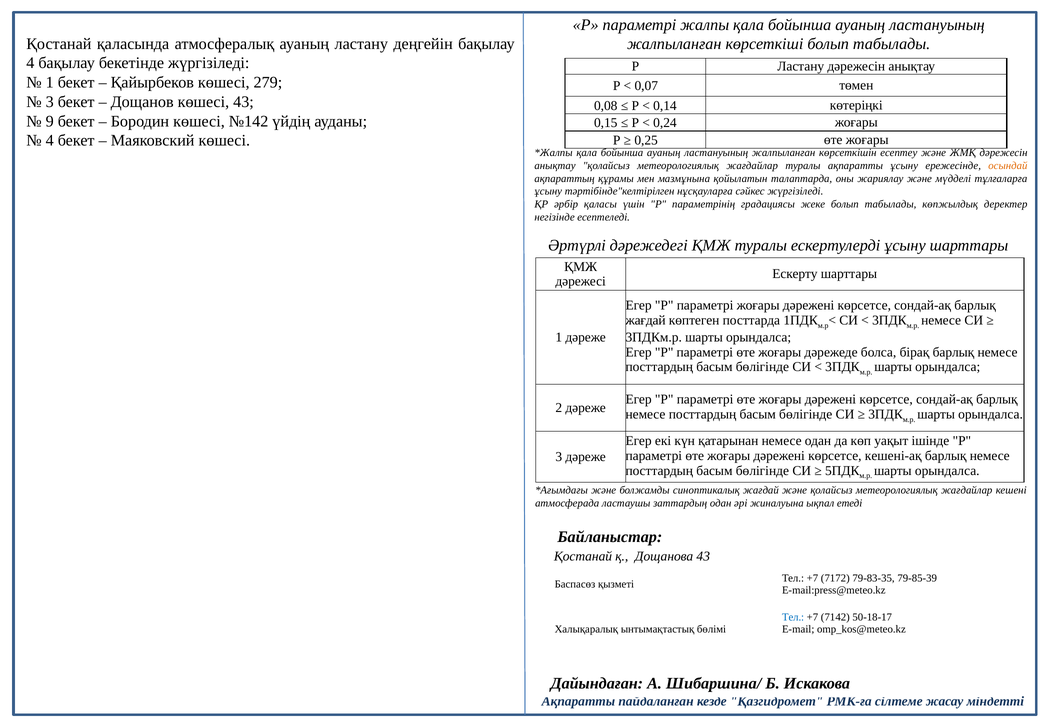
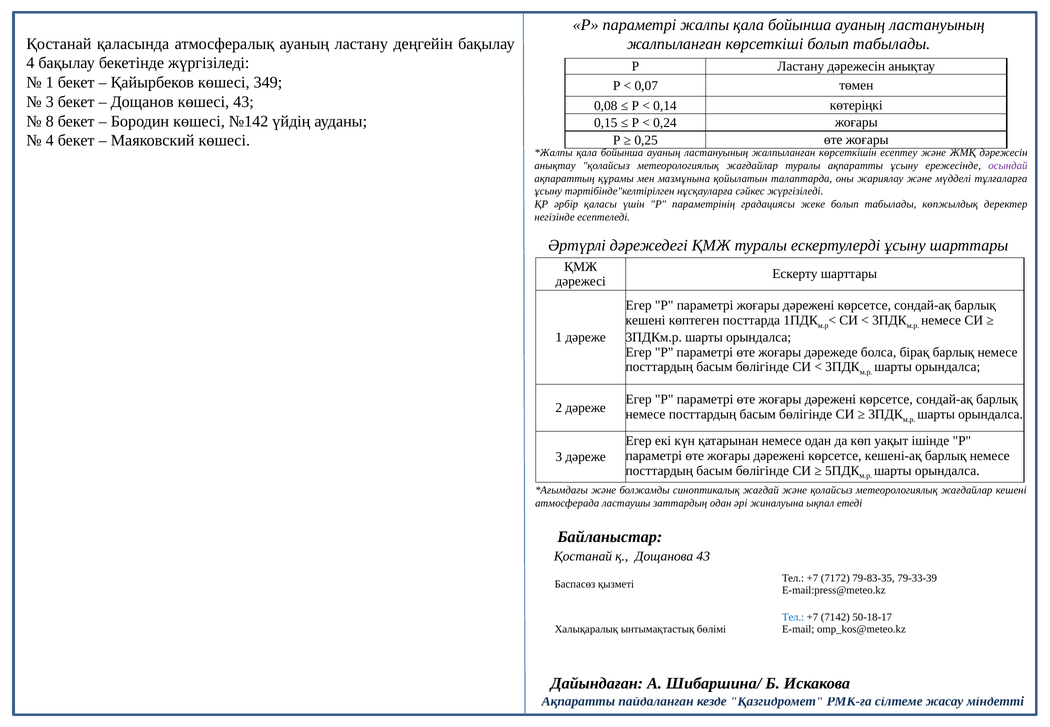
279: 279 -> 349
9: 9 -> 8
осындай colour: orange -> purple
жағдай at (646, 320): жағдай -> кешені
79-85-39: 79-85-39 -> 79-33-39
